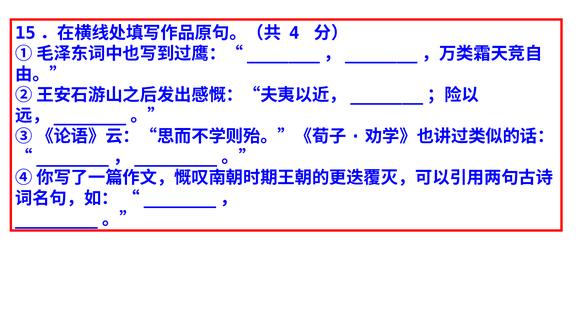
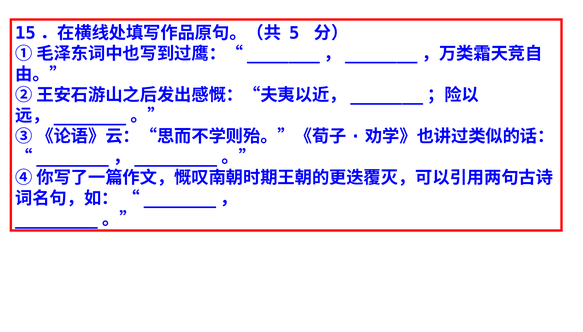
4: 4 -> 5
